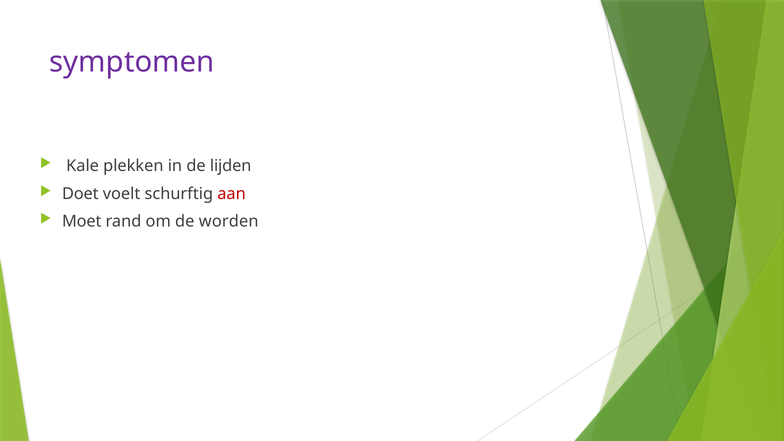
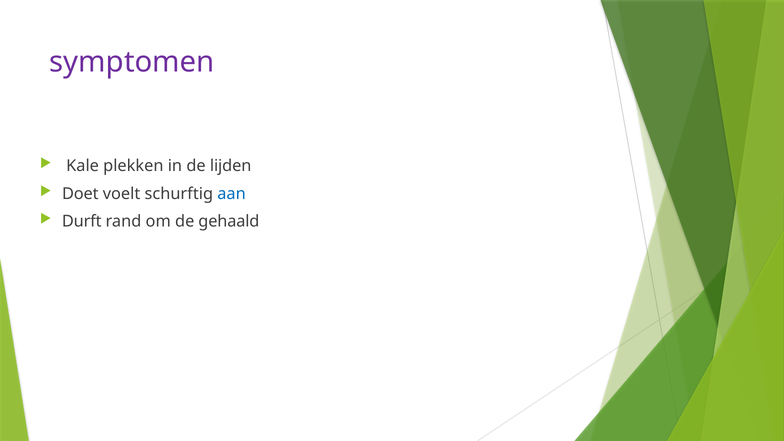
aan colour: red -> blue
Moet: Moet -> Durft
worden: worden -> gehaald
